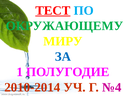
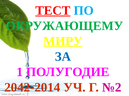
МИРУ underline: none -> present
2010-2014: 2010-2014 -> 2042-2014
№4: №4 -> №2
